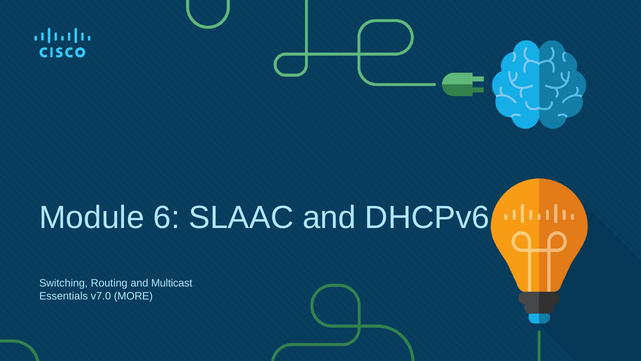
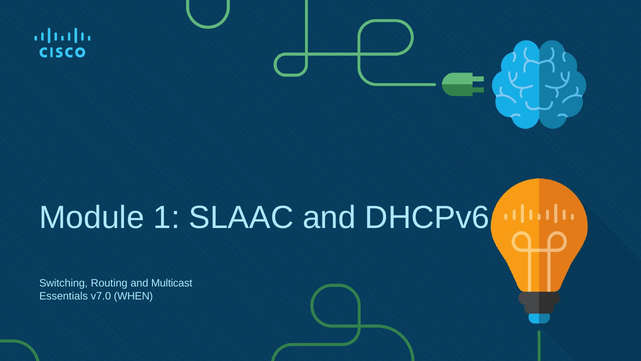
6: 6 -> 1
MORE: MORE -> WHEN
